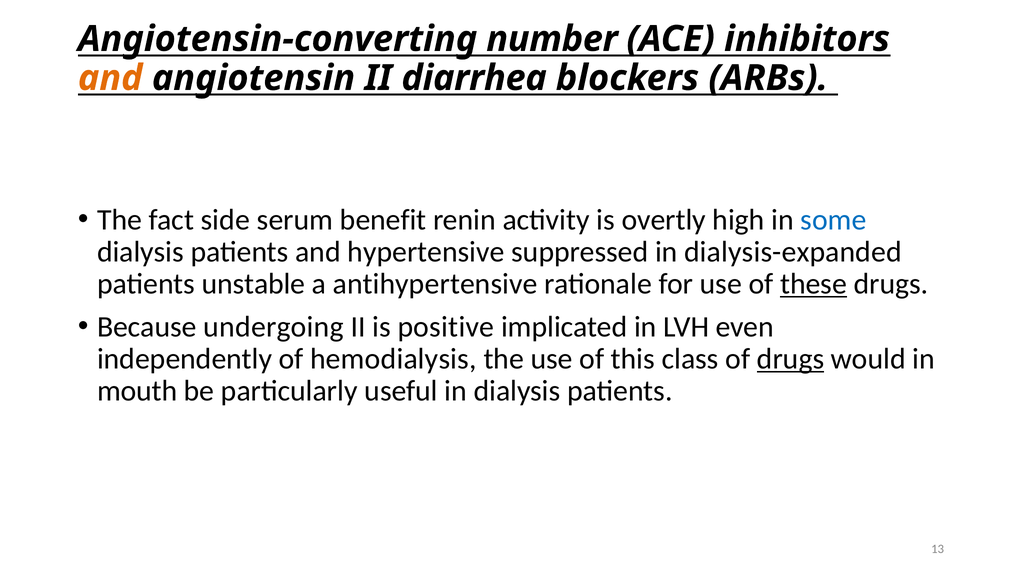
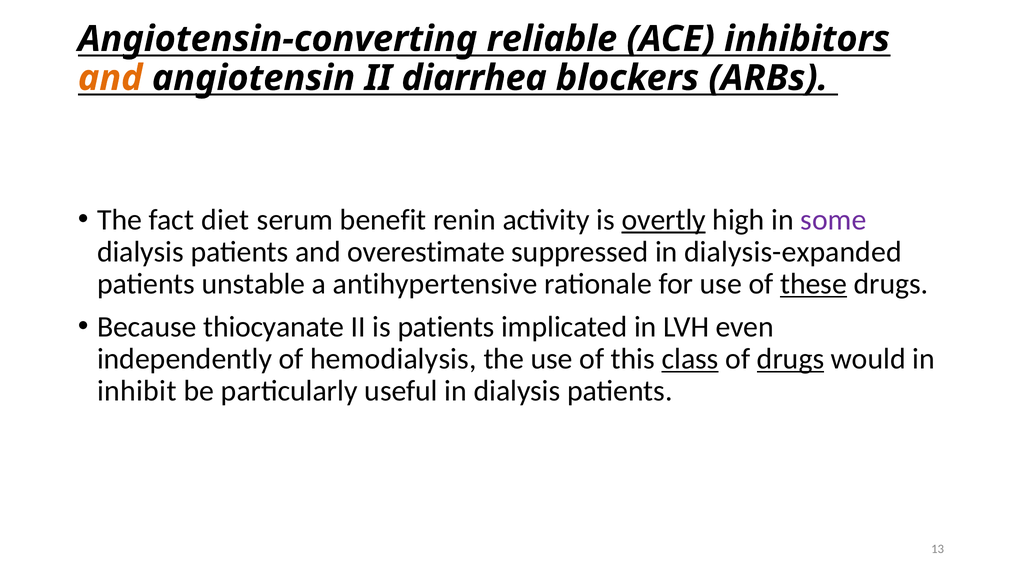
number: number -> reliable
side: side -> diet
overtly underline: none -> present
some colour: blue -> purple
hypertensive: hypertensive -> overestimate
undergoing: undergoing -> thiocyanate
is positive: positive -> patients
class underline: none -> present
mouth: mouth -> inhibit
